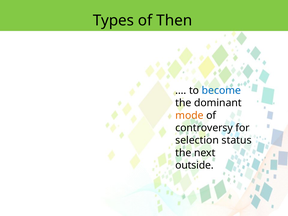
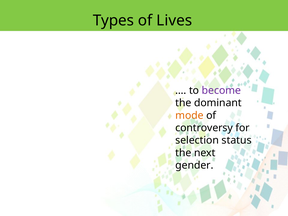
Then: Then -> Lives
become colour: blue -> purple
outside: outside -> gender
